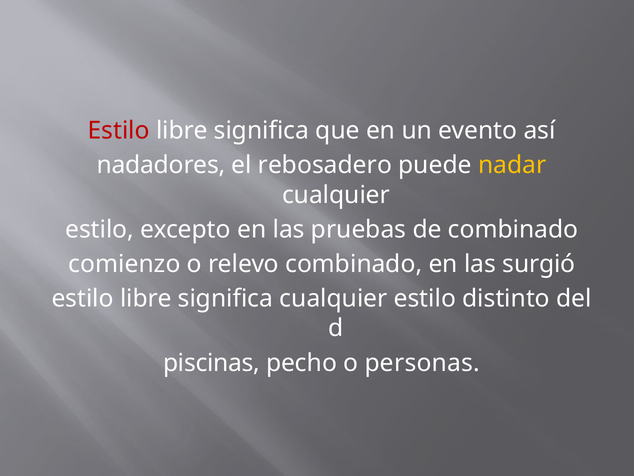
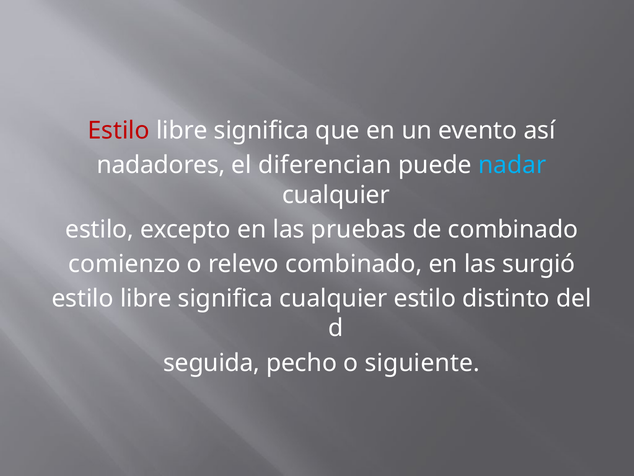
rebosadero: rebosadero -> diferencian
nadar colour: yellow -> light blue
piscinas: piscinas -> seguida
personas: personas -> siguiente
